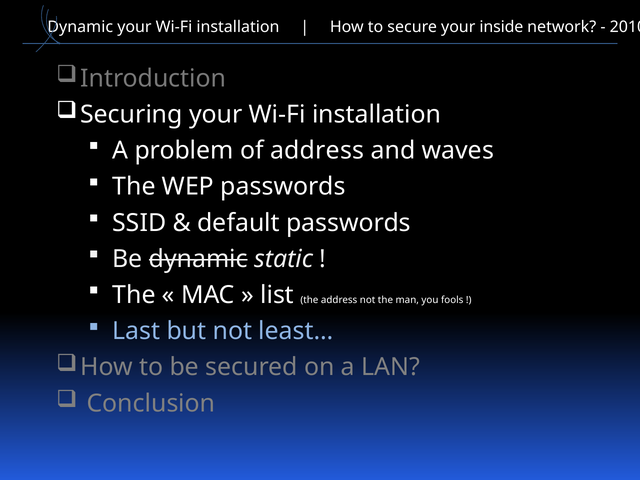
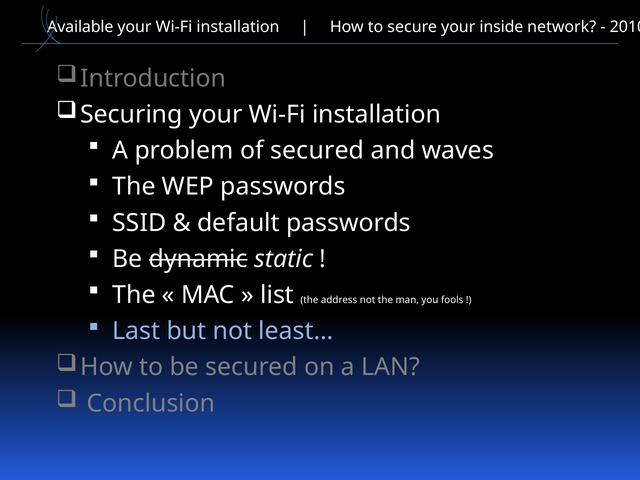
Dynamic at (80, 27): Dynamic -> Available
of address: address -> secured
